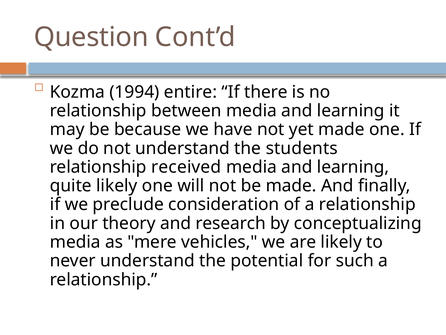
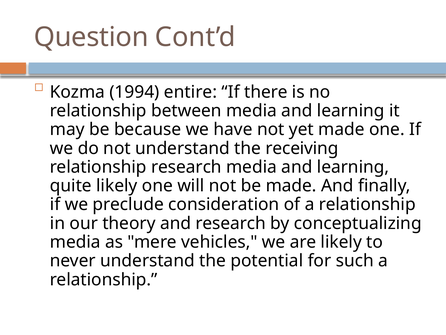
students: students -> receiving
relationship received: received -> research
